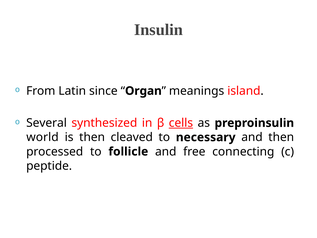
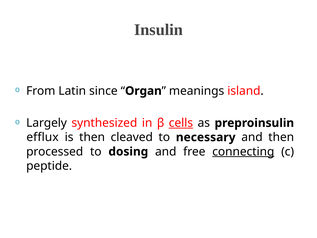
Several: Several -> Largely
world: world -> efflux
follicle: follicle -> dosing
connecting underline: none -> present
